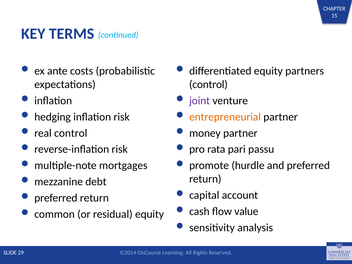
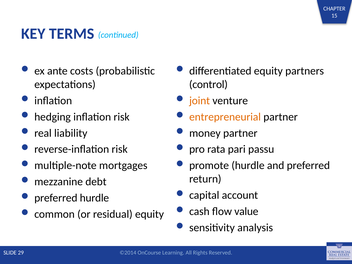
joint colour: purple -> orange
real control: control -> liability
return at (94, 198): return -> hurdle
